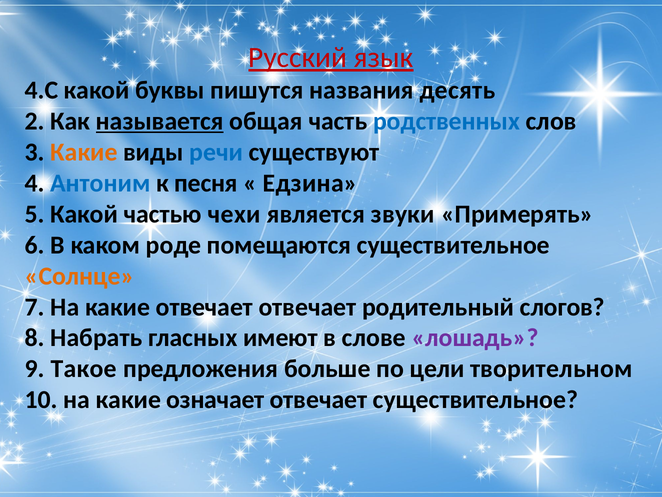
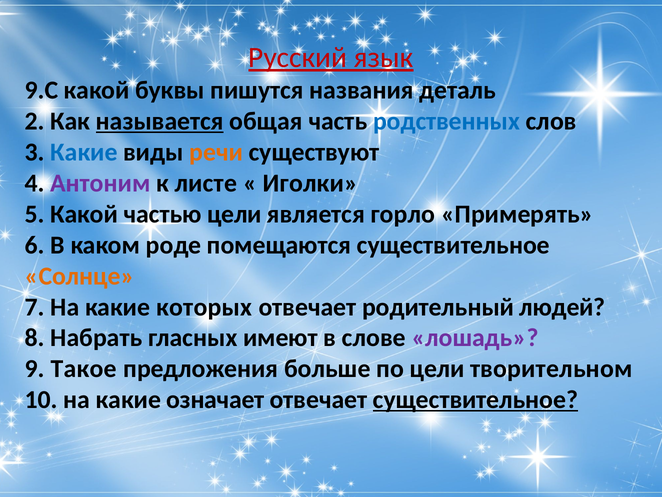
4.С: 4.С -> 9.С
десять: десять -> деталь
Какие at (84, 152) colour: orange -> blue
речи colour: blue -> orange
Антоним colour: blue -> purple
песня: песня -> листе
Едзина: Едзина -> Иголки
частью чехи: чехи -> цели
звуки: звуки -> горло
какие отвечает: отвечает -> которых
слогов: слогов -> людей
существительное at (475, 399) underline: none -> present
